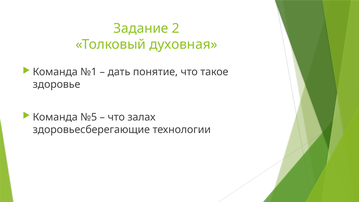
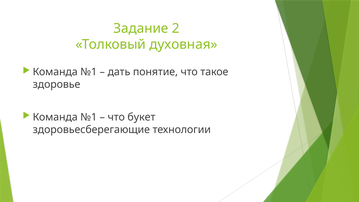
№5 at (89, 117): №5 -> №1
залах: залах -> букет
